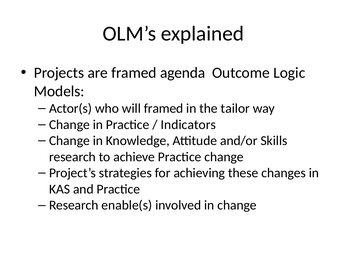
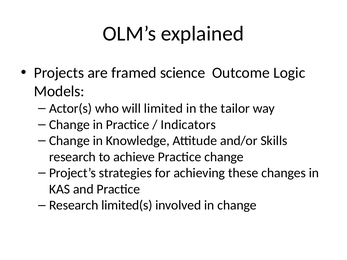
agenda: agenda -> science
will framed: framed -> limited
enable(s: enable(s -> limited(s
